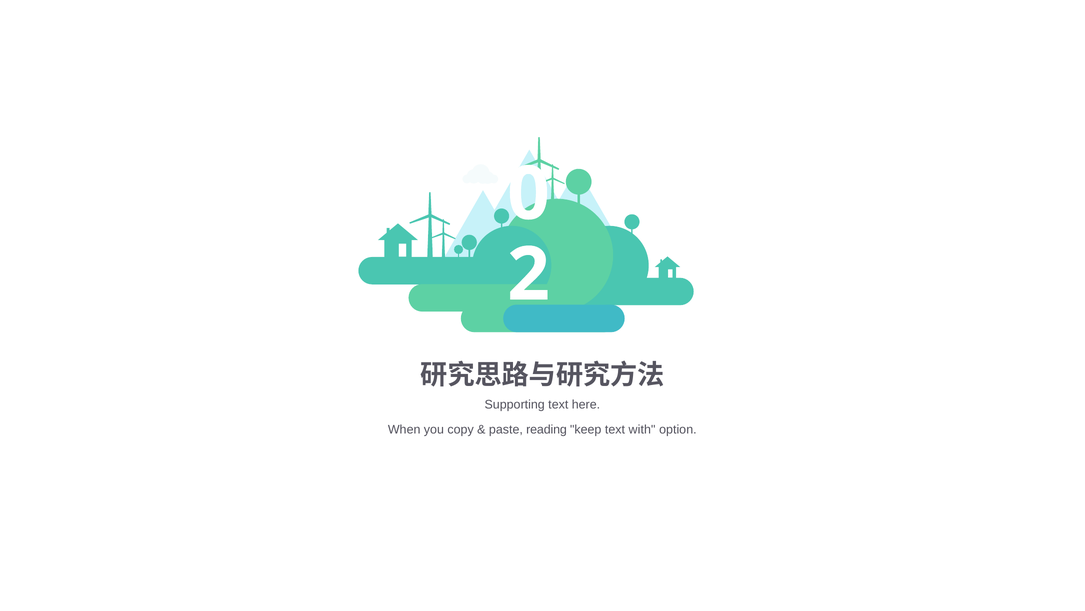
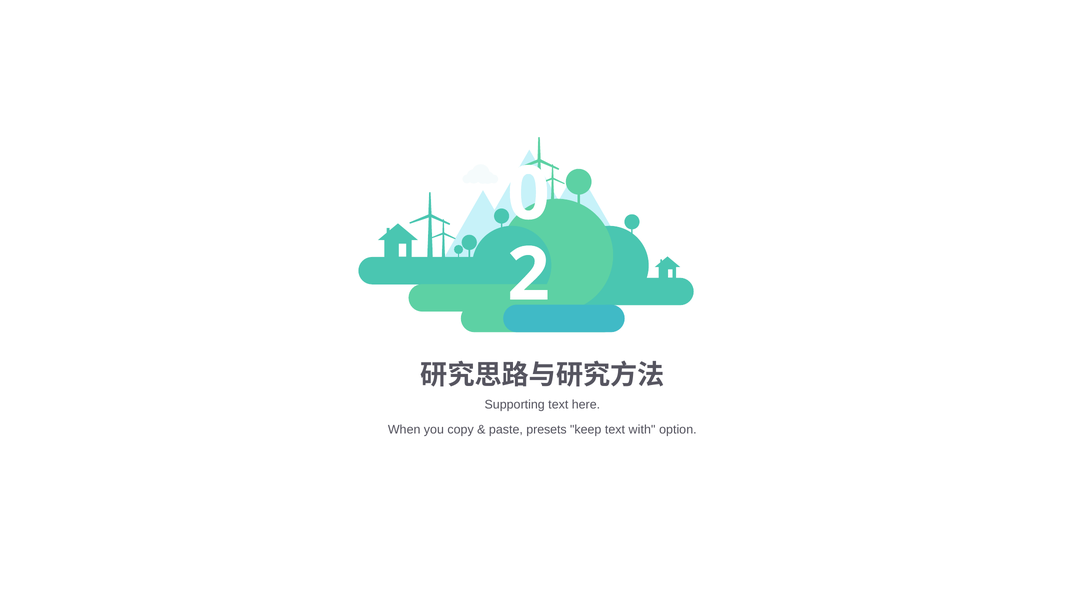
reading: reading -> presets
